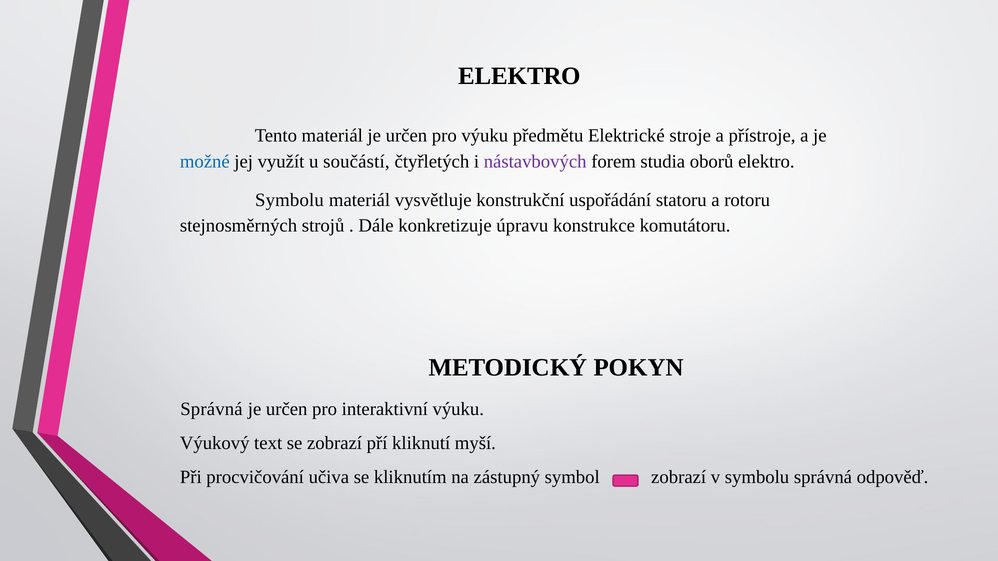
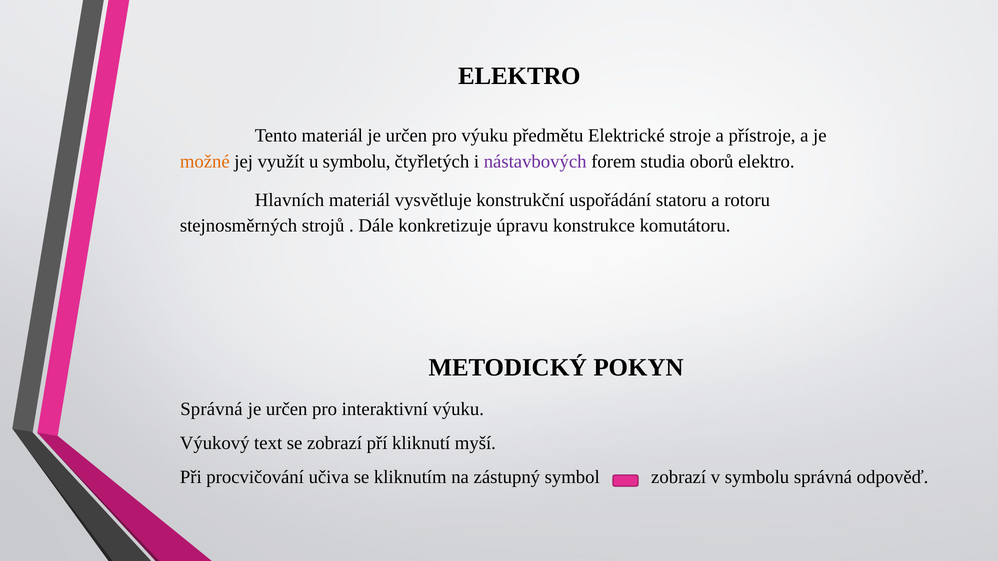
možné colour: blue -> orange
u součástí: součástí -> symbolu
Symbolu at (289, 200): Symbolu -> Hlavních
